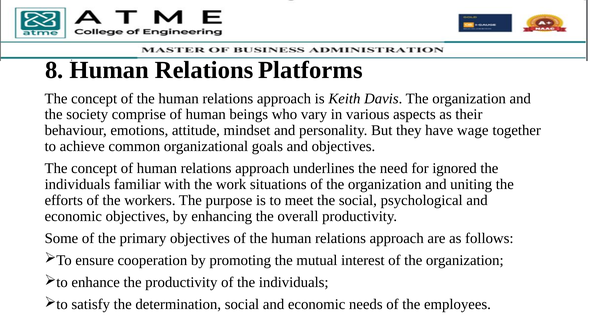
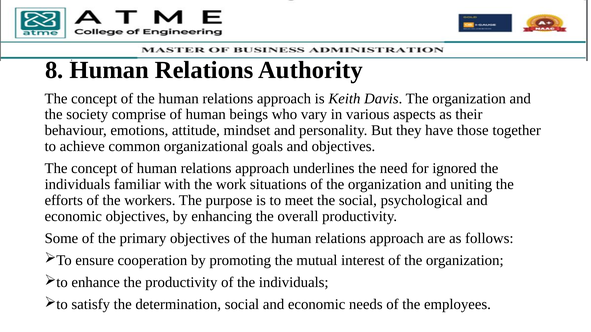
Platforms: Platforms -> Authority
wage: wage -> those
